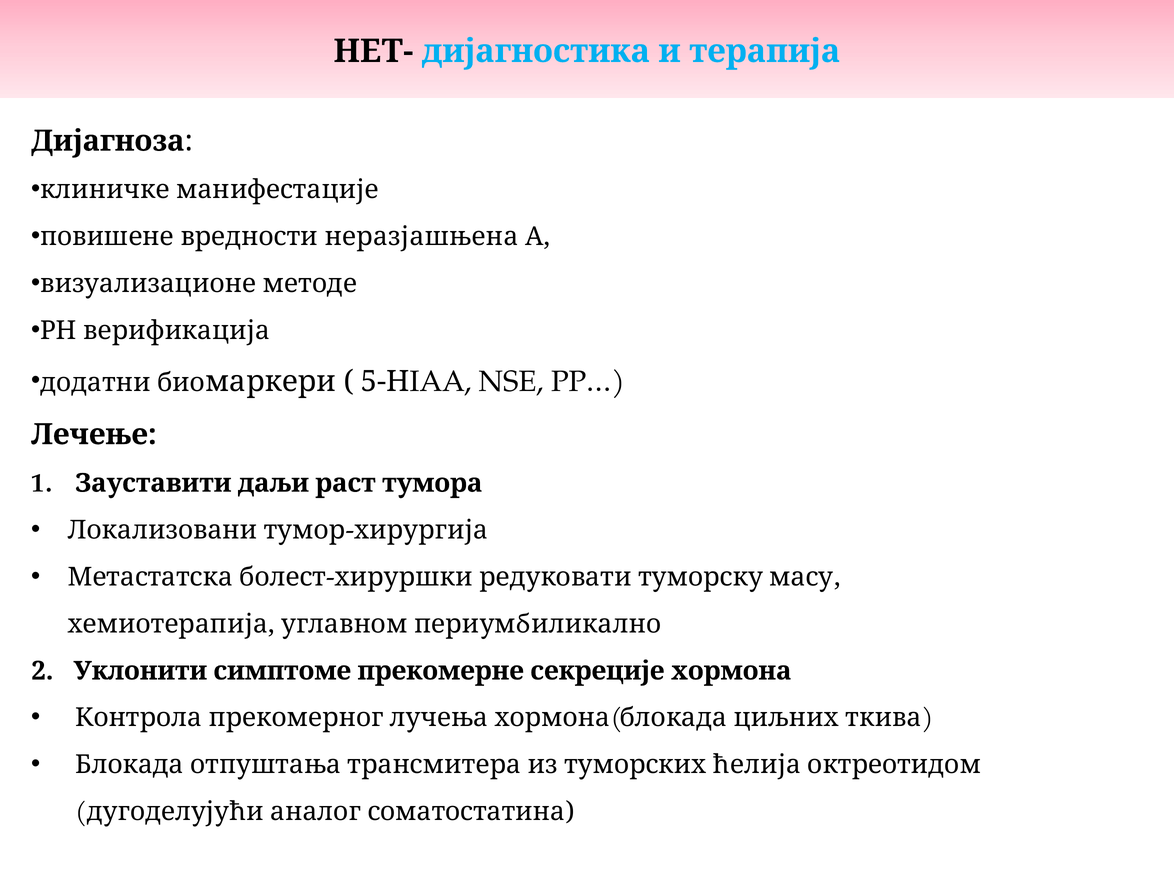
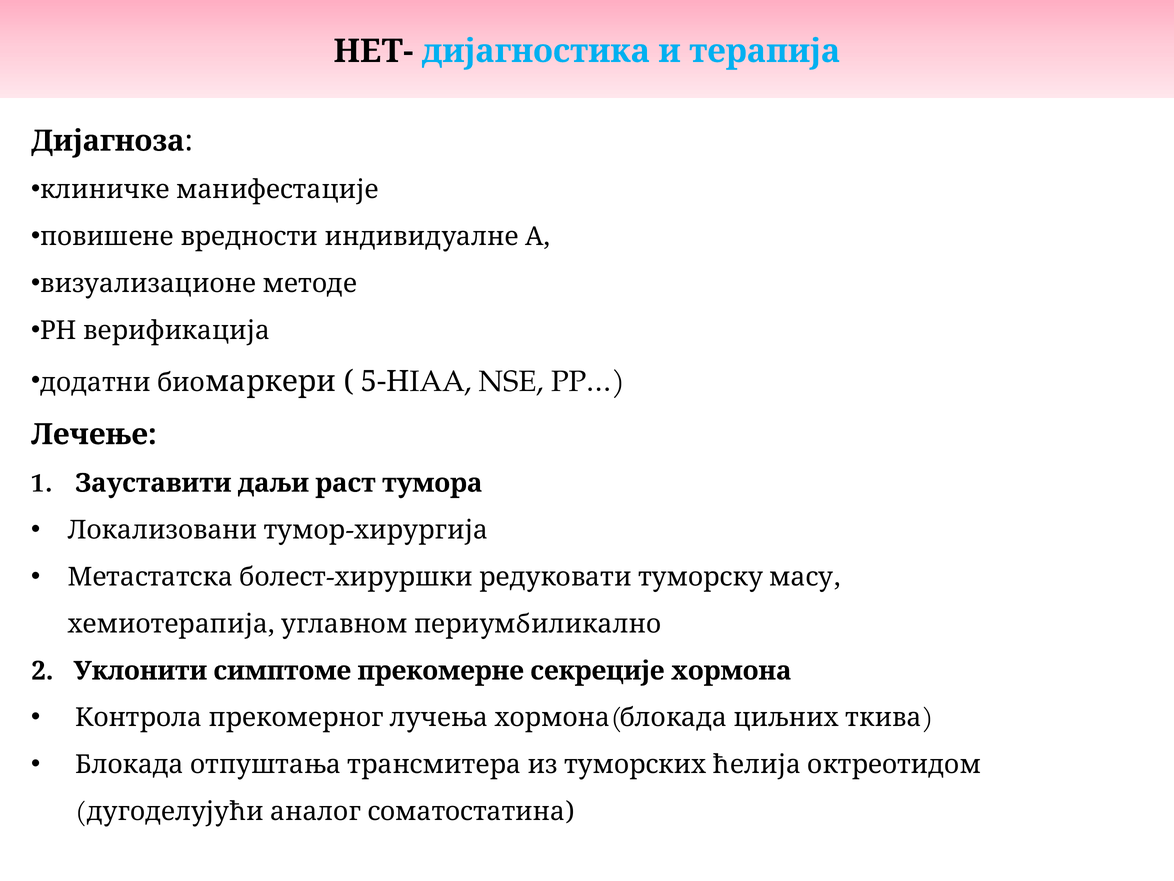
неразјашњена: неразјашњена -> индивидуалне
